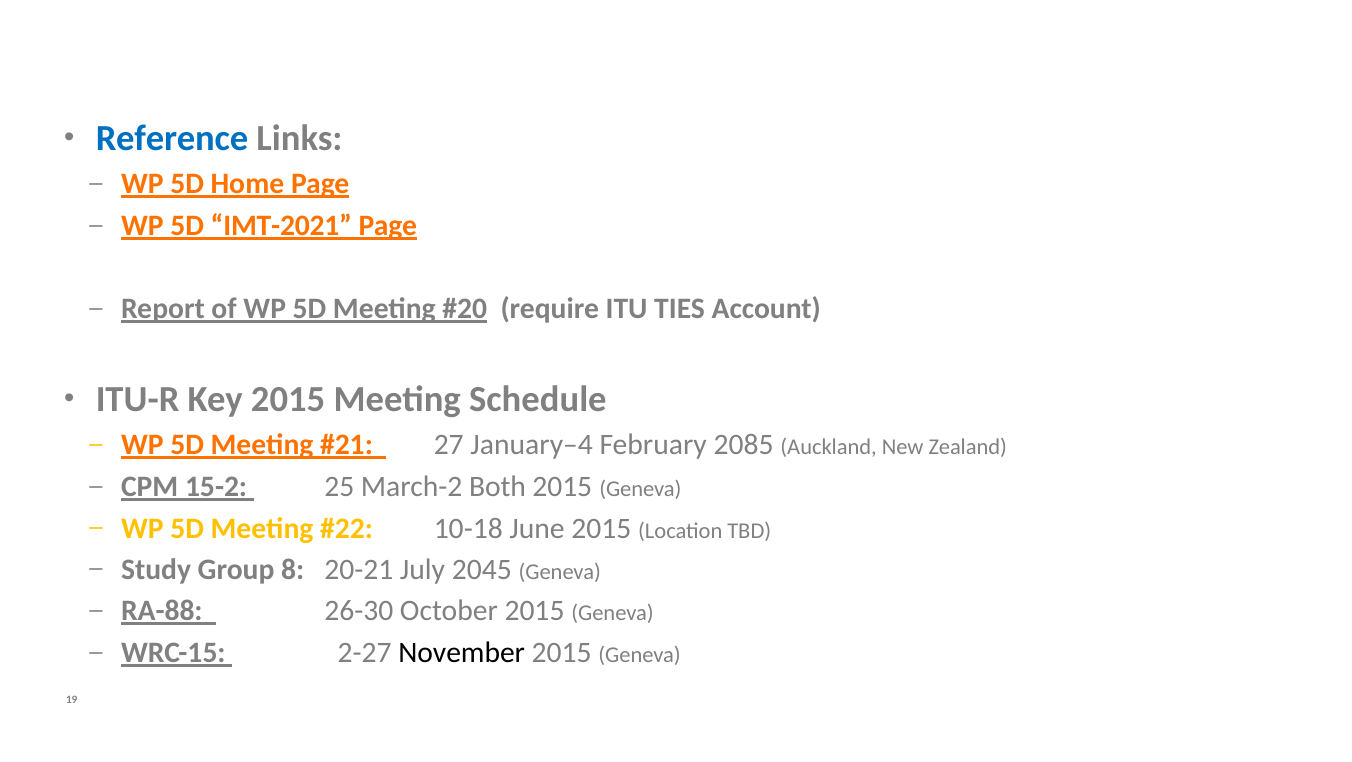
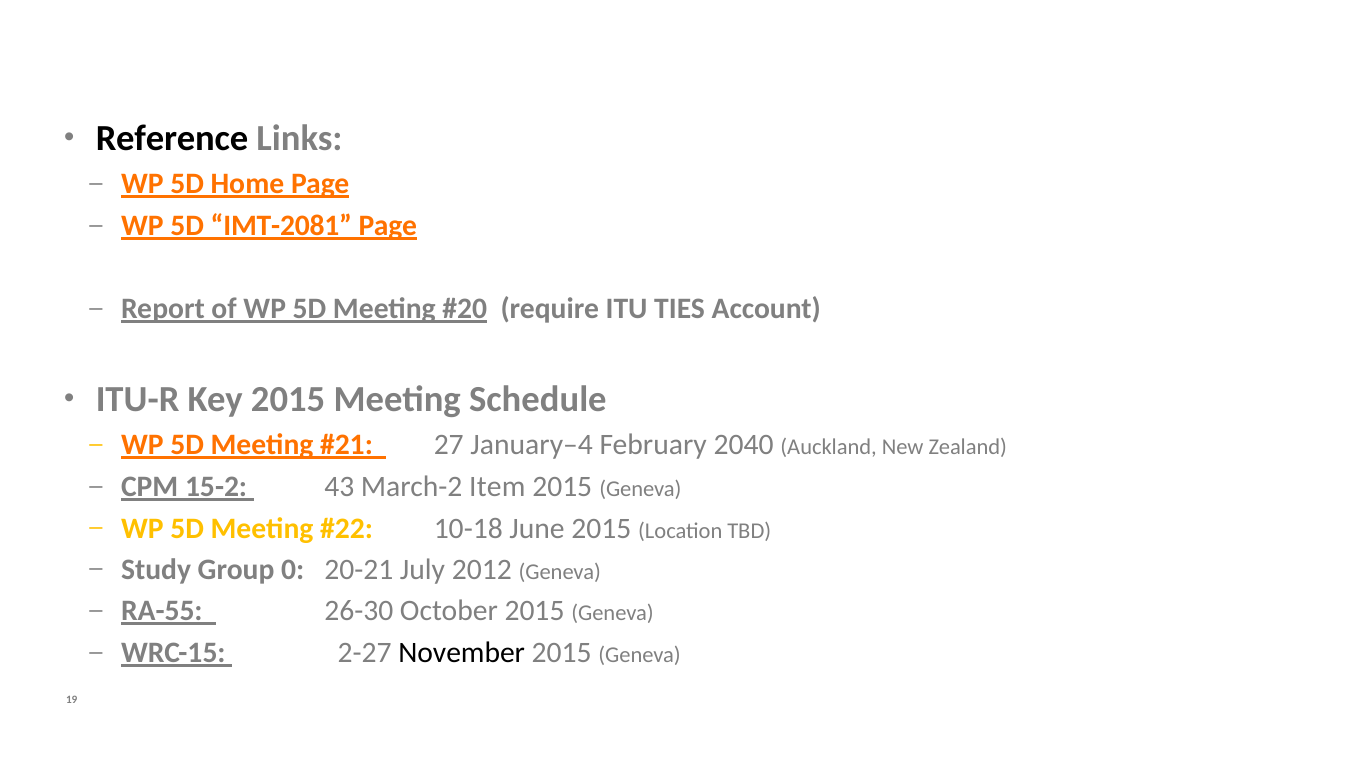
Reference colour: blue -> black
IMT-2021: IMT-2021 -> IMT-2081
2085: 2085 -> 2040
25: 25 -> 43
Both: Both -> Item
8: 8 -> 0
2045: 2045 -> 2012
RA-88: RA-88 -> RA-55
